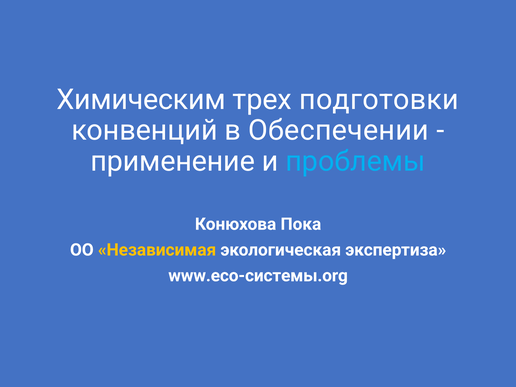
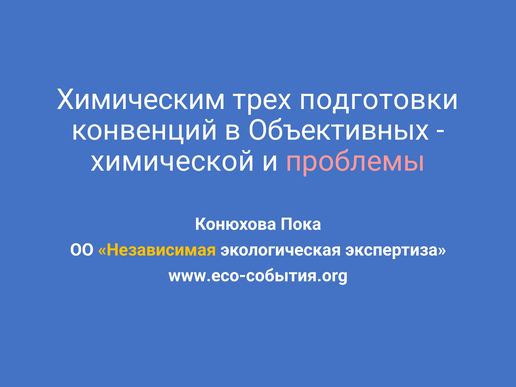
Обеспечении: Обеспечении -> Объективных
применение: применение -> химической
проблемы colour: light blue -> pink
www.eco-системы.org: www.eco-системы.org -> www.eco-события.org
